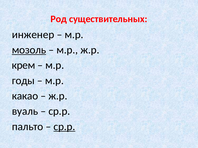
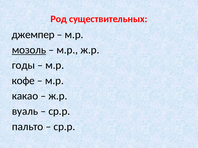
инженер: инженер -> джемпер
крем: крем -> годы
годы: годы -> кофе
ср.р at (64, 127) underline: present -> none
